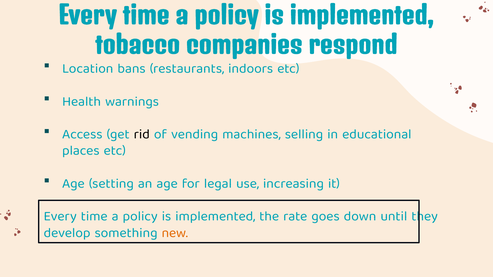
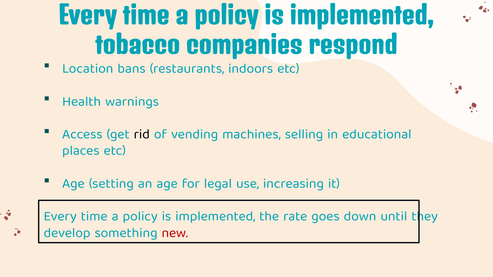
new colour: orange -> red
